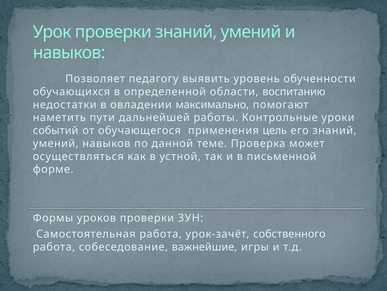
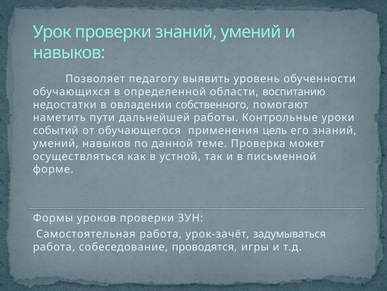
максимально: максимально -> собственного
собственного: собственного -> задумываться
важнейшие: важнейшие -> проводятся
